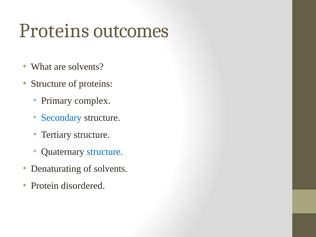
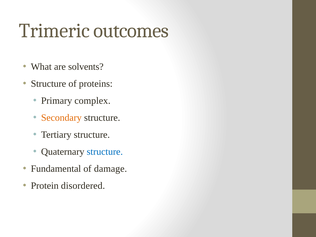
Proteins at (54, 31): Proteins -> Trimeric
Secondary colour: blue -> orange
Denaturating: Denaturating -> Fundamental
of solvents: solvents -> damage
